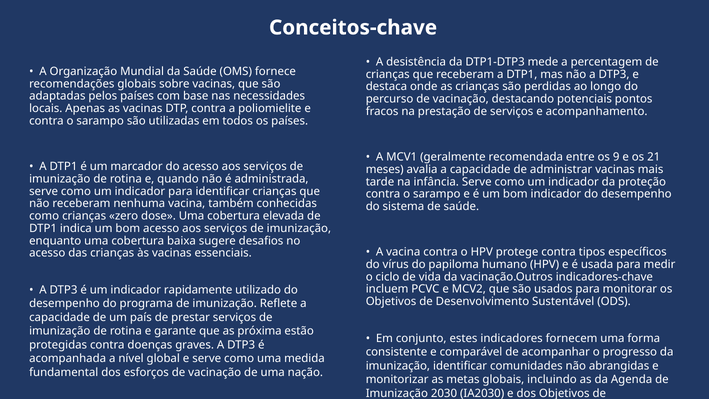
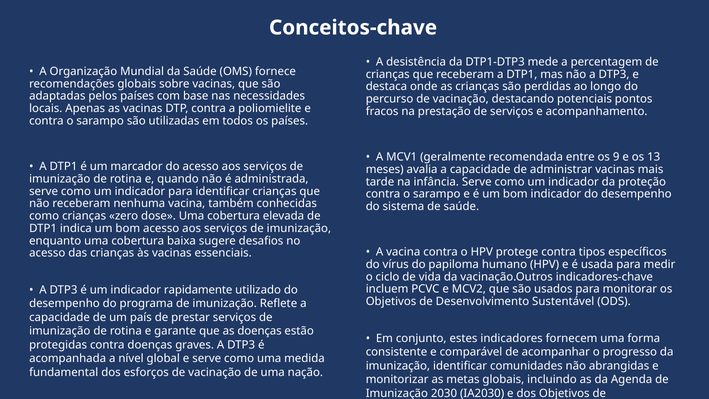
21: 21 -> 13
as próxima: próxima -> doenças
